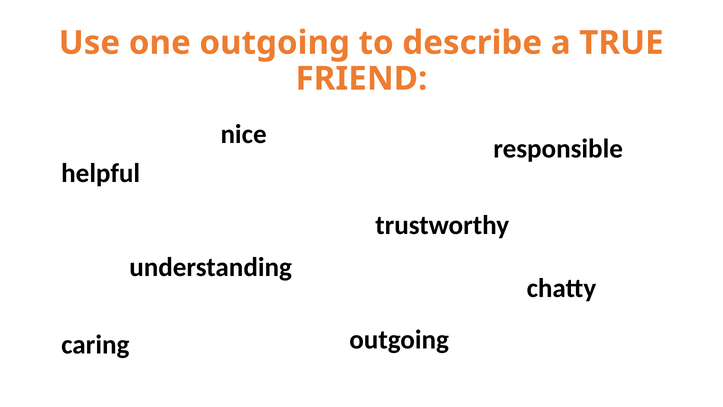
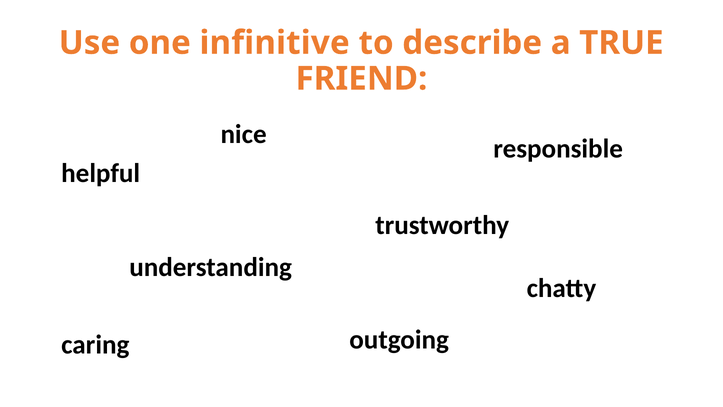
one outgoing: outgoing -> infinitive
